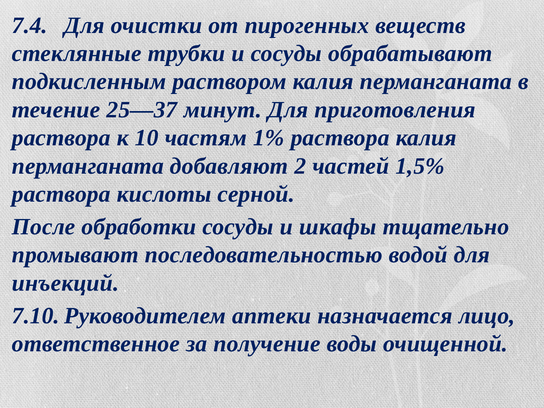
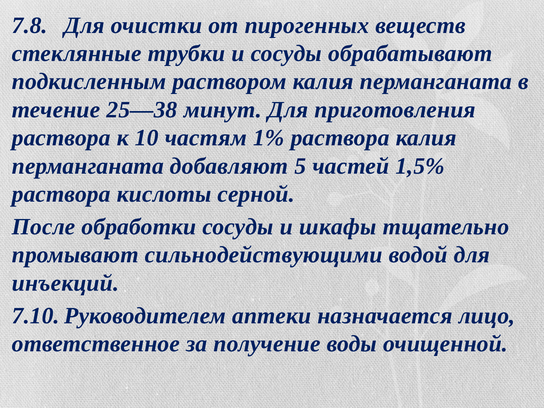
7.4: 7.4 -> 7.8
25—37: 25—37 -> 25—38
2: 2 -> 5
последовательностью: последовательностью -> сильнодействующими
